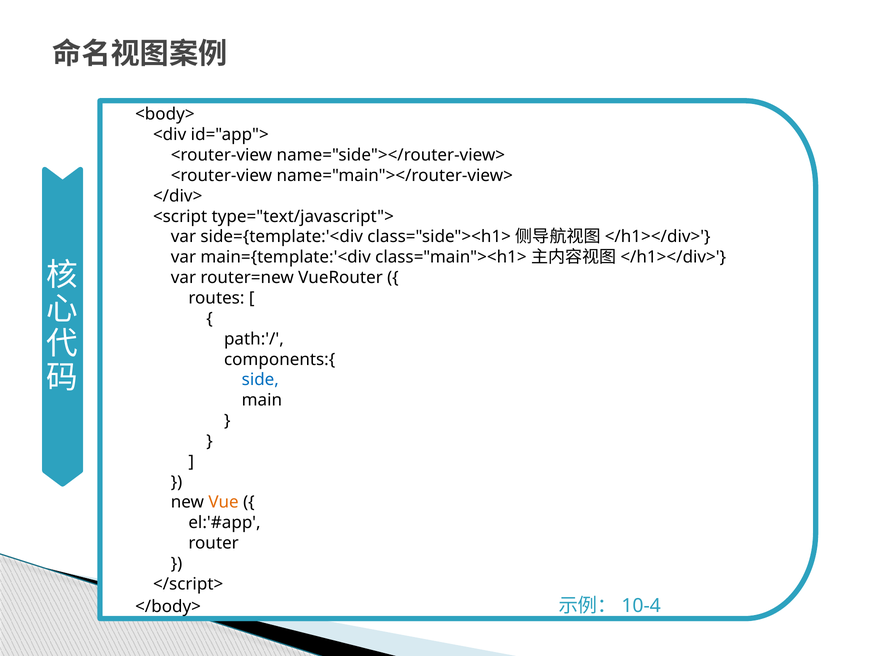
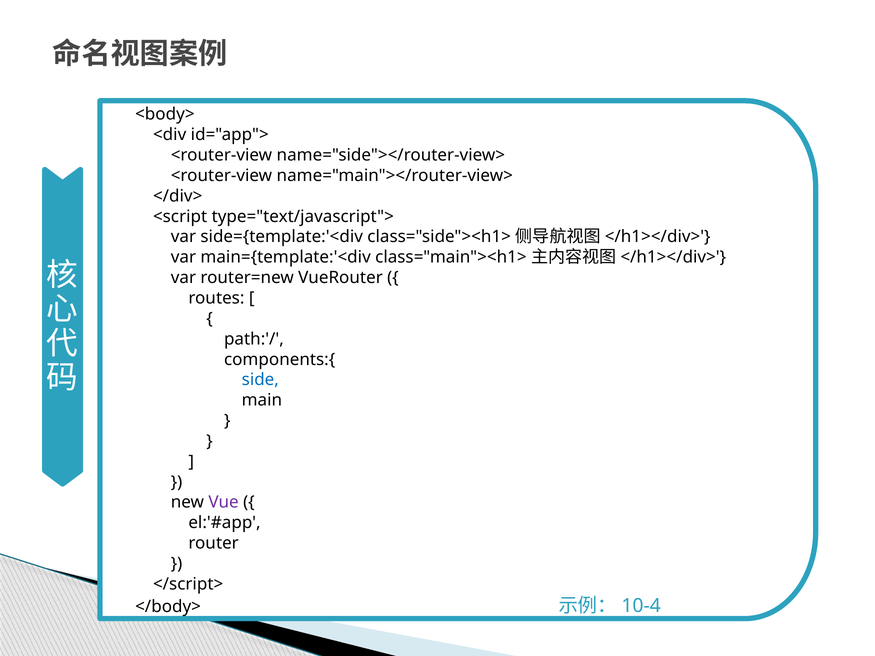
Vue colour: orange -> purple
